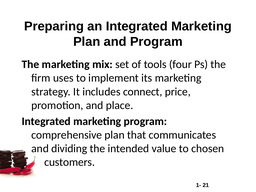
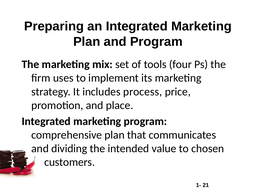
connect: connect -> process
